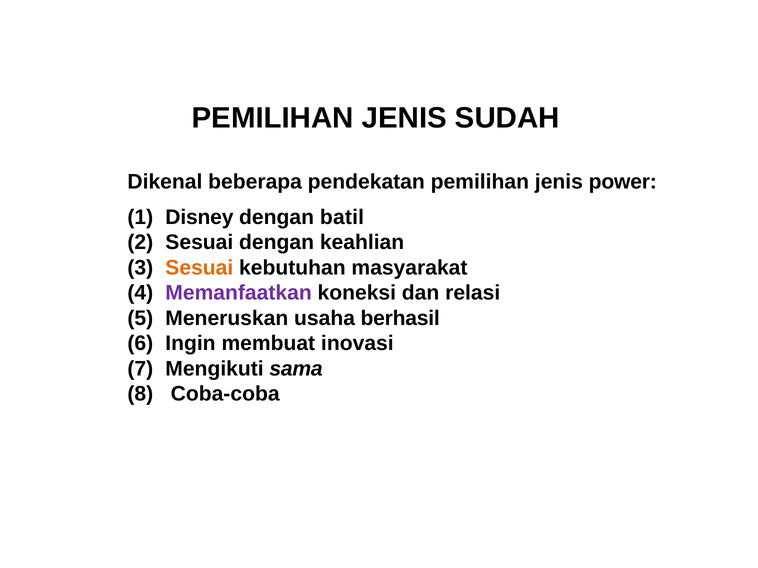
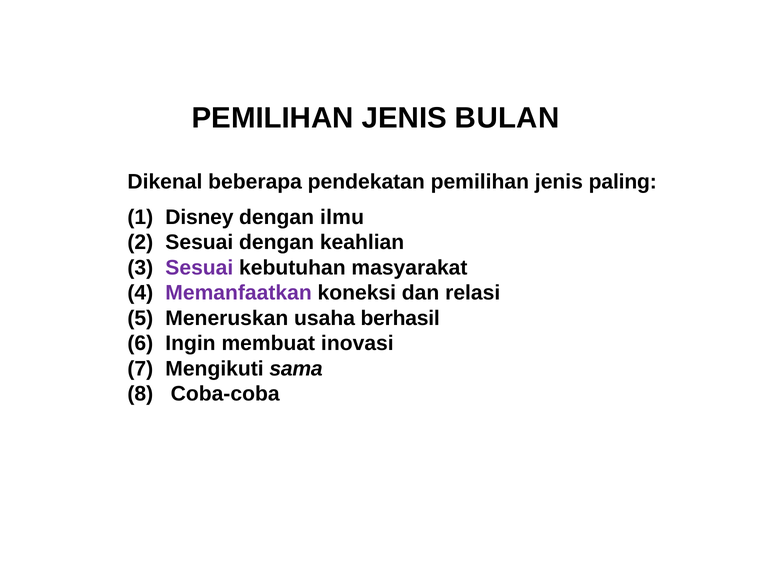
SUDAH: SUDAH -> BULAN
power: power -> paling
batil: batil -> ilmu
Sesuai at (199, 268) colour: orange -> purple
